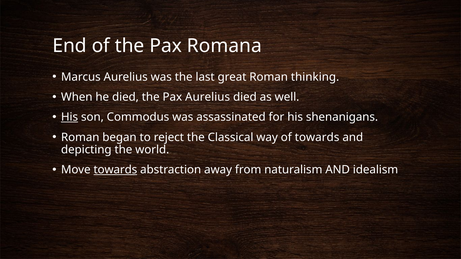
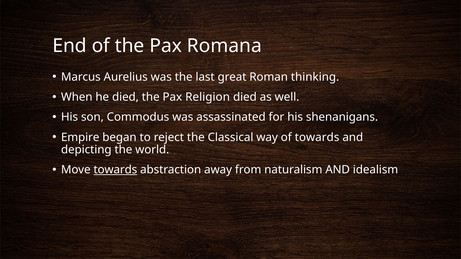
Pax Aurelius: Aurelius -> Religion
His at (70, 117) underline: present -> none
Roman at (80, 137): Roman -> Empire
